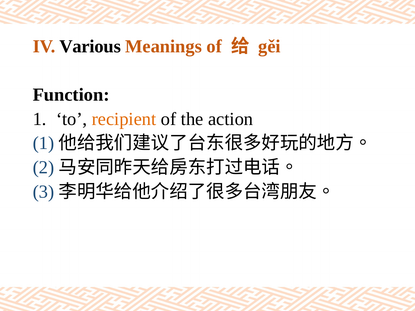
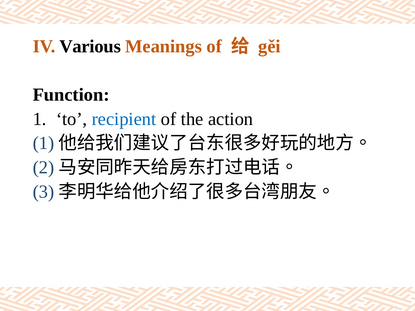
recipient colour: orange -> blue
